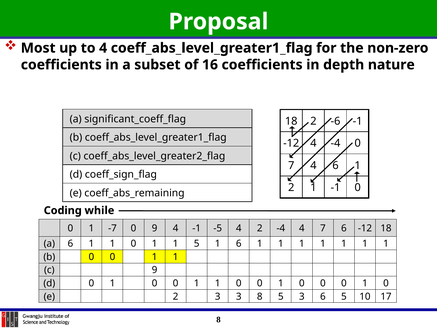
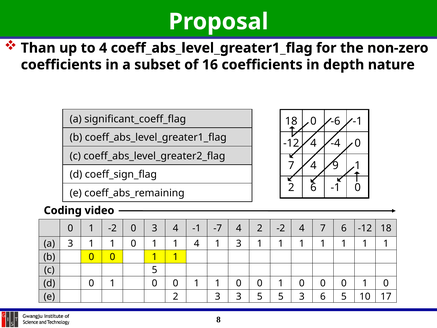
Most: Most -> Than
2 at (313, 121): 2 -> 0
4 6: 6 -> 9
2 1: 1 -> 6
while: while -> video
1 -7: -7 -> -2
0 9: 9 -> 3
-5: -5 -> -7
2 -4: -4 -> -2
6 at (70, 244): 6 -> 3
5 at (197, 244): 5 -> 4
1 6: 6 -> 3
9 at (155, 270): 9 -> 5
3 8: 8 -> 5
